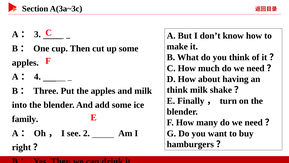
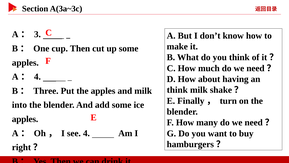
family at (25, 119): family -> apples
see 2: 2 -> 4
